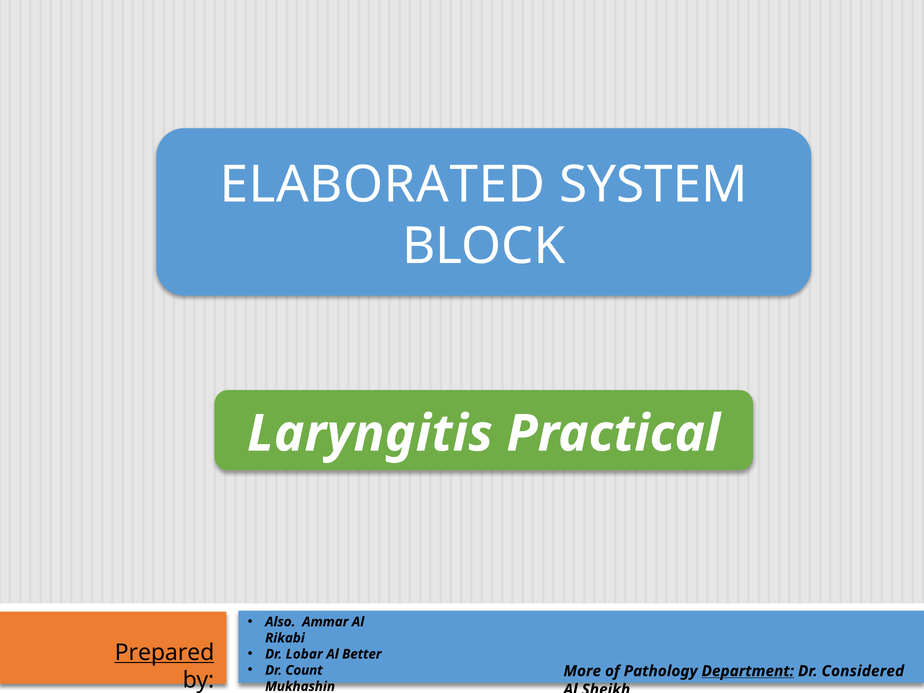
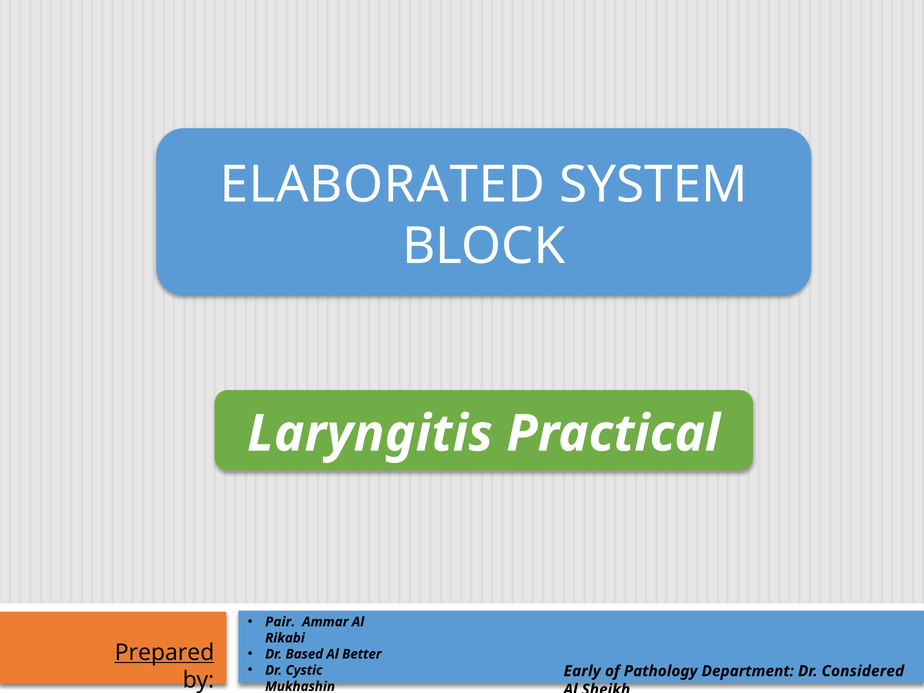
Also: Also -> Pair
Lobar: Lobar -> Based
Count: Count -> Cystic
More: More -> Early
Department underline: present -> none
